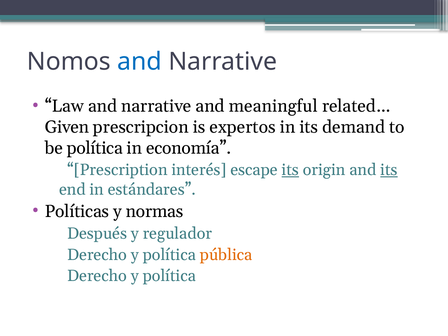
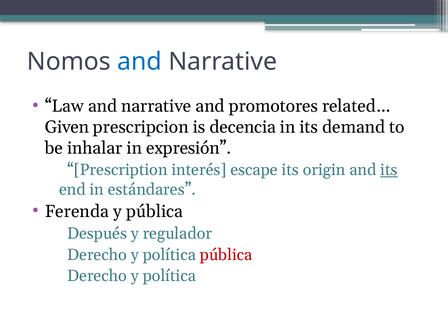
meaningful: meaningful -> promotores
expertos: expertos -> decencia
be política: política -> inhalar
economía: economía -> expresión
its at (290, 170) underline: present -> none
Políticas: Políticas -> Ferenda
y normas: normas -> pública
pública at (226, 255) colour: orange -> red
